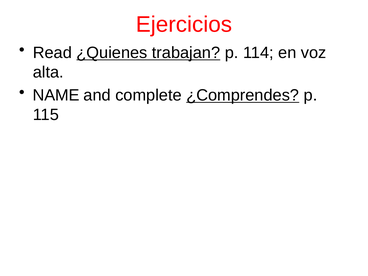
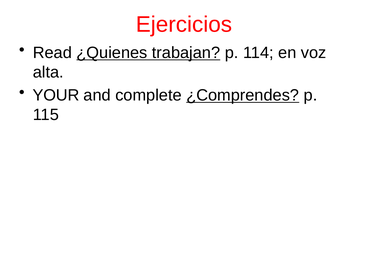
NAME: NAME -> YOUR
